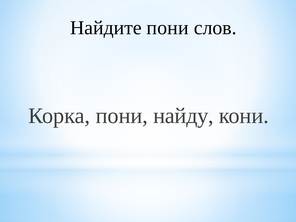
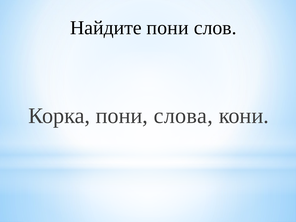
найду: найду -> слова
